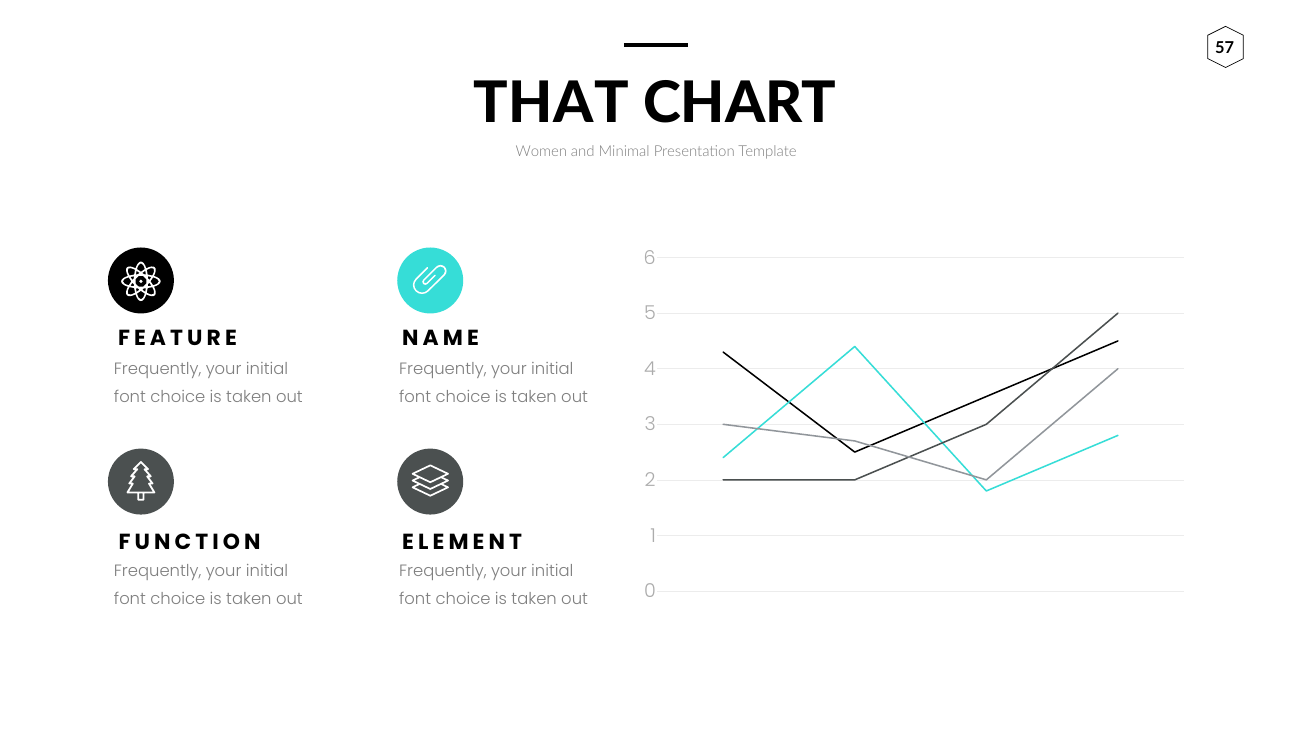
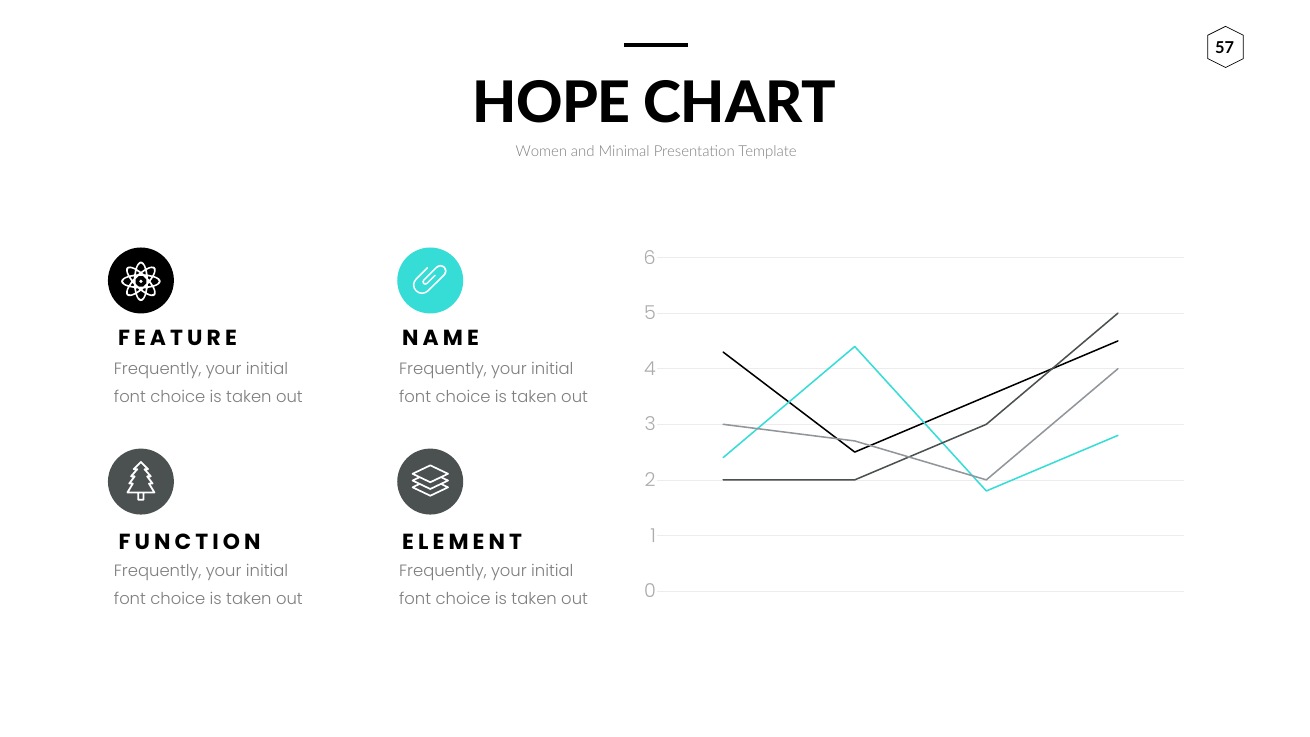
THAT: THAT -> HOPE
